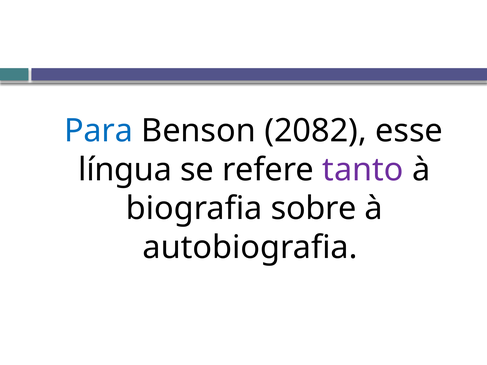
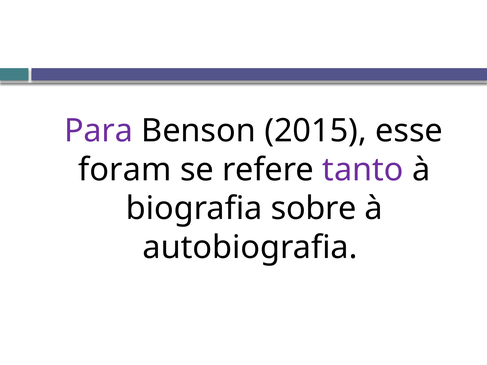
Para colour: blue -> purple
2082: 2082 -> 2015
língua: língua -> foram
